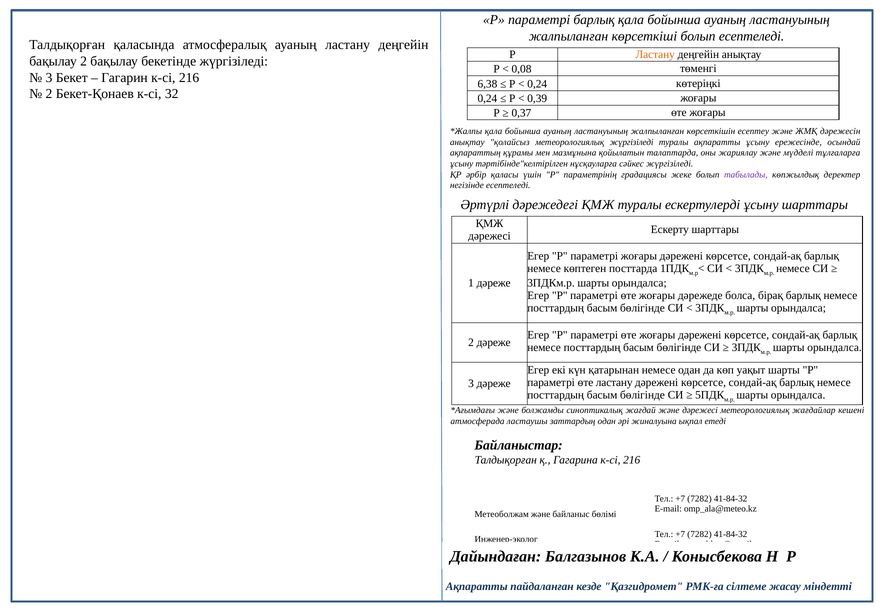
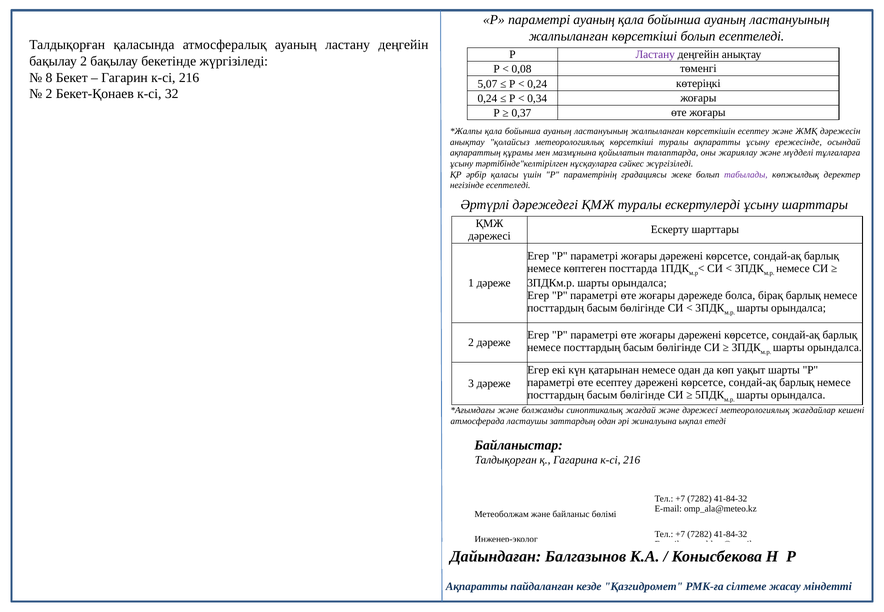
параметрі барлық: барлық -> ауаның
Ластану at (655, 55) colour: orange -> purple
3 at (49, 78): 3 -> 8
6,38: 6,38 -> 5,07
0,39: 0,39 -> 0,34
метеорологиялық жүргізіледі: жүргізіледі -> көрсеткіші
өте ластану: ластану -> есептеу
